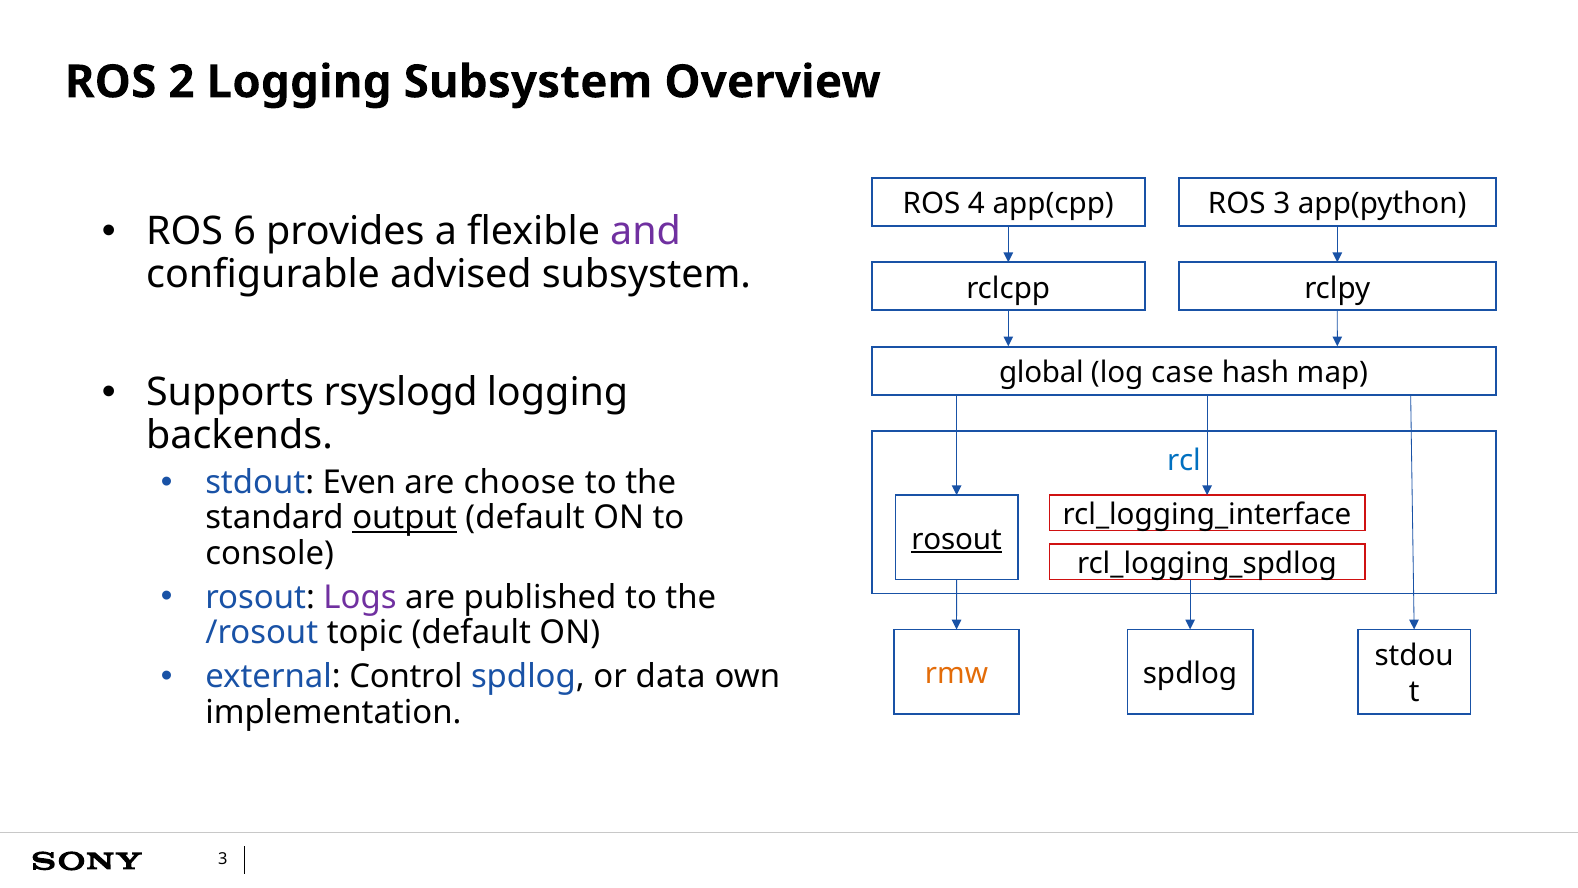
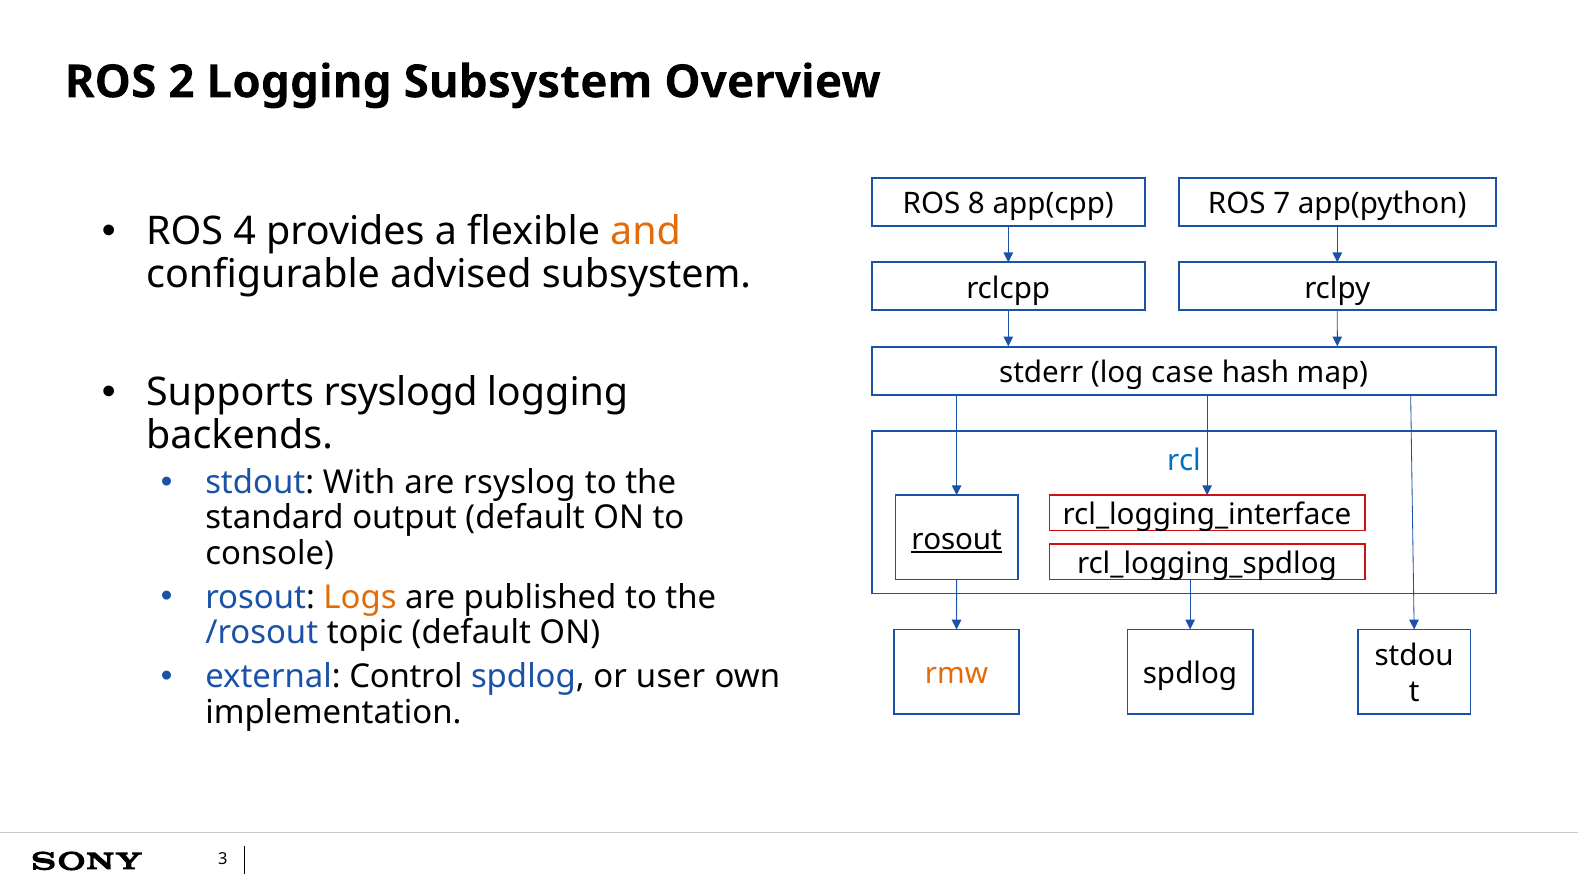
4: 4 -> 8
ROS 3: 3 -> 7
6: 6 -> 4
and colour: purple -> orange
global: global -> stderr
Even: Even -> With
choose: choose -> rsyslog
output underline: present -> none
Logs colour: purple -> orange
data: data -> user
